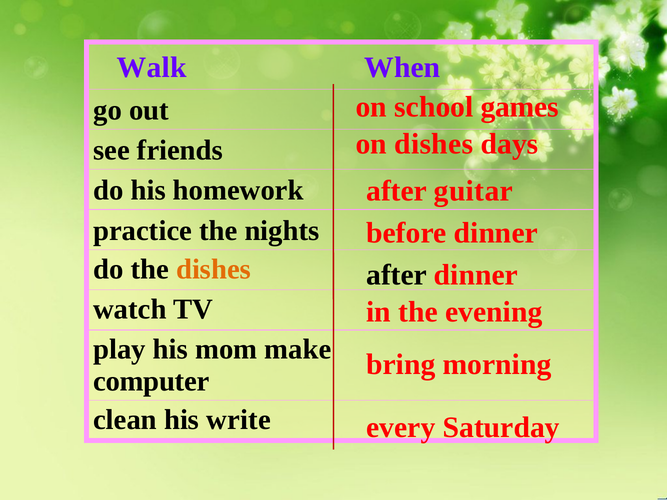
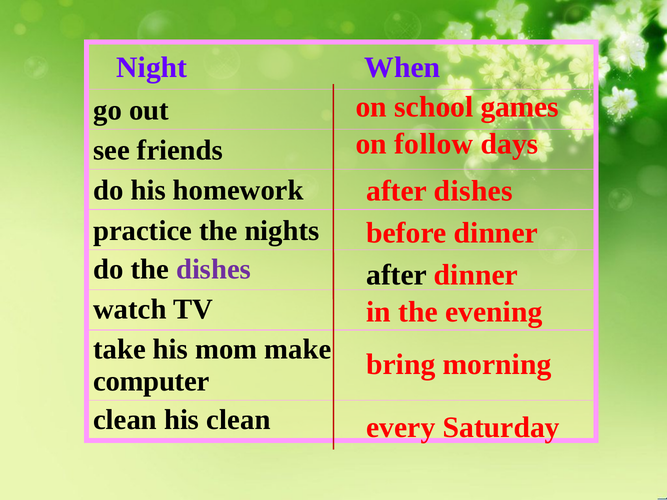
Walk: Walk -> Night
on dishes: dishes -> follow
after guitar: guitar -> dishes
dishes at (214, 269) colour: orange -> purple
play: play -> take
his write: write -> clean
